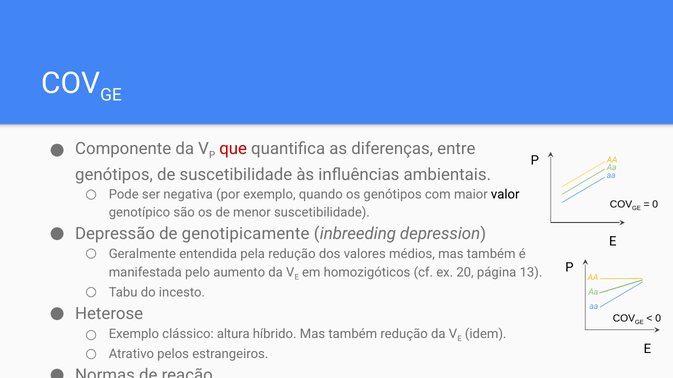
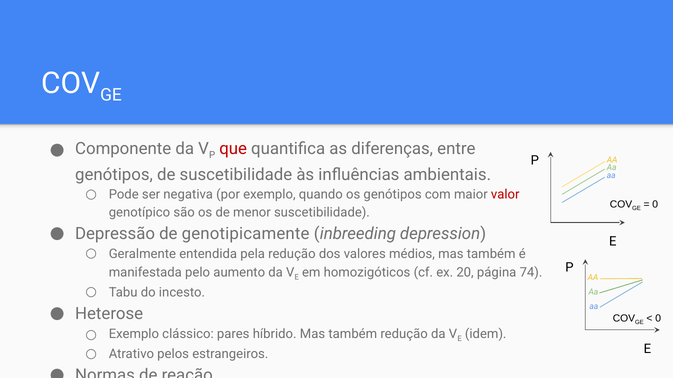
valor colour: black -> red
13: 13 -> 74
altura: altura -> pares
